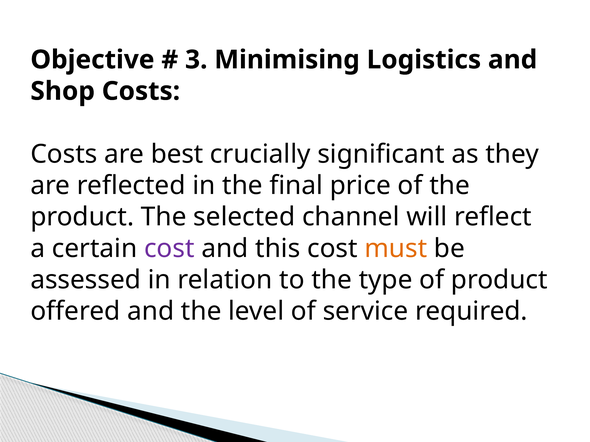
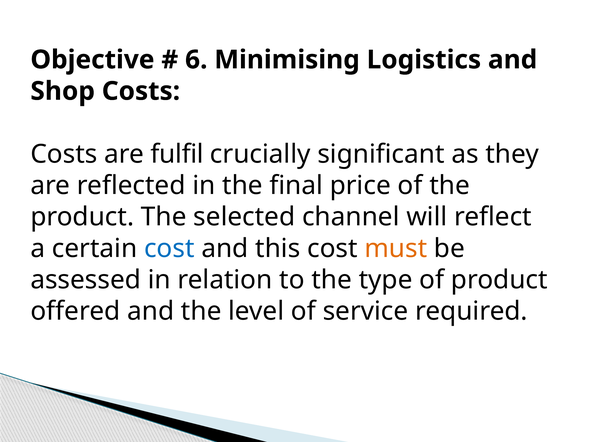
3: 3 -> 6
best: best -> fulfil
cost at (169, 249) colour: purple -> blue
